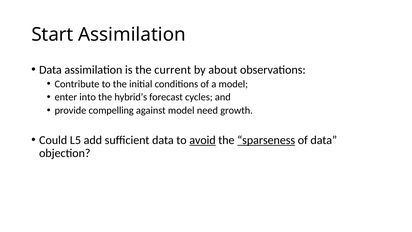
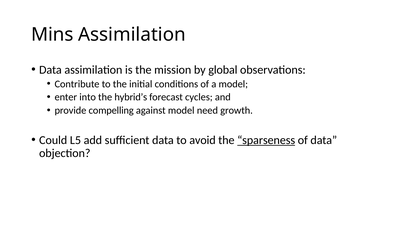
Start: Start -> Mins
current: current -> mission
about: about -> global
avoid underline: present -> none
